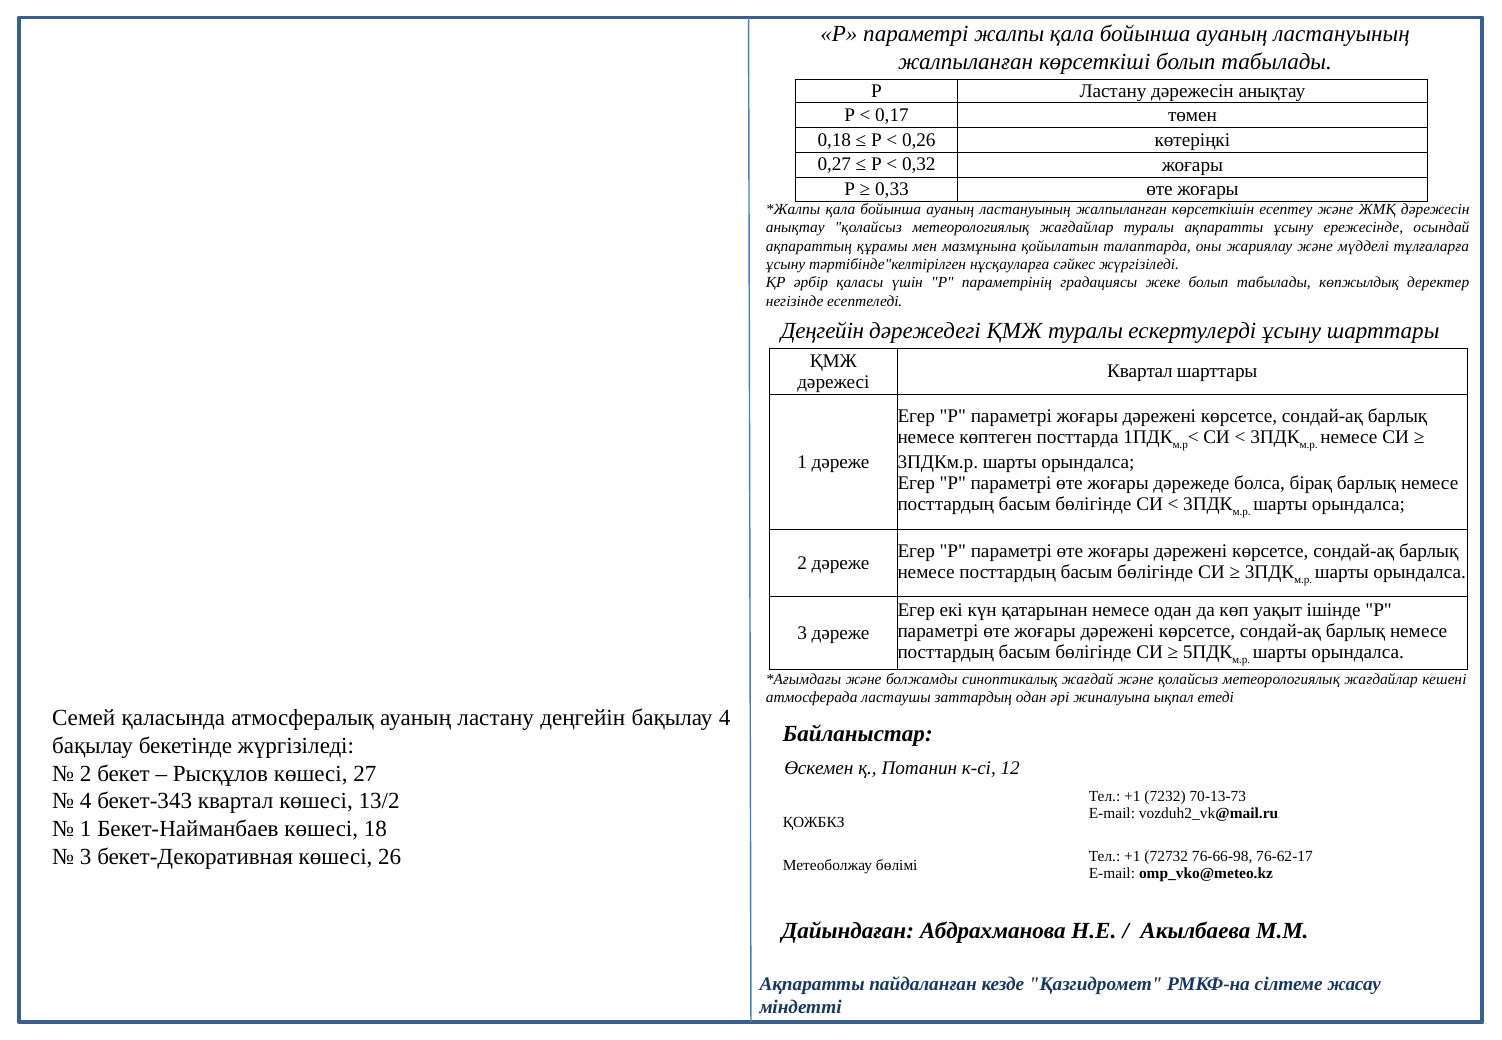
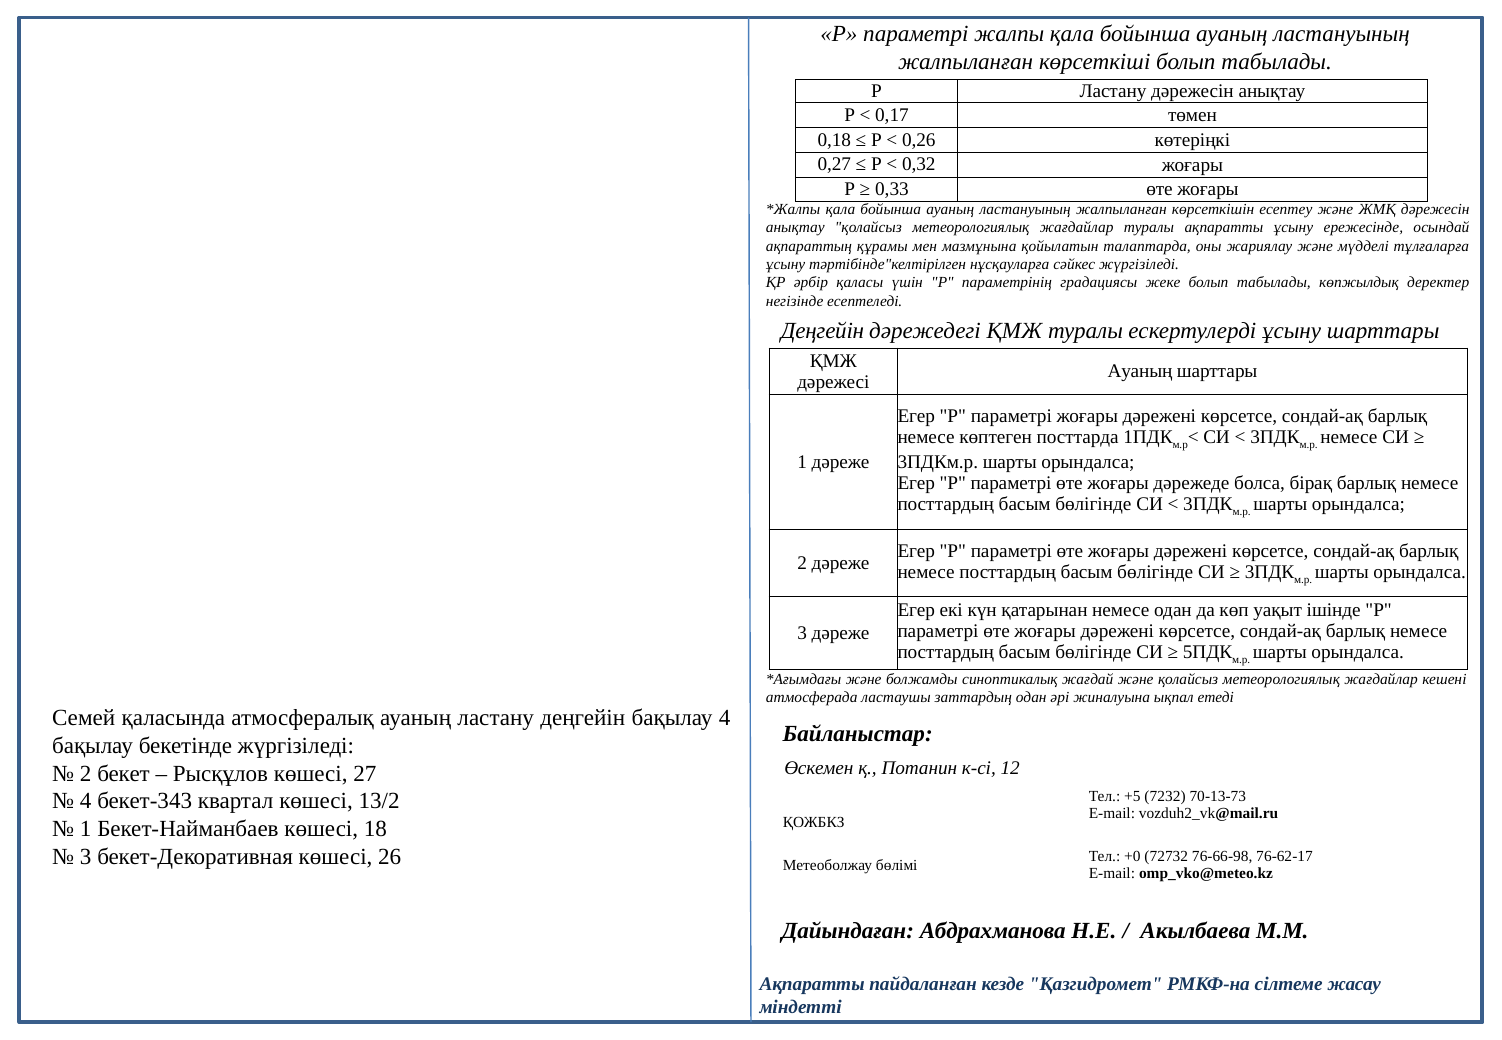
Квартал at (1140, 371): Квартал -> Ауаның
+1 at (1132, 796): +1 -> +5
+1 at (1132, 857): +1 -> +0
